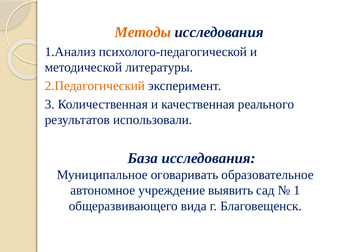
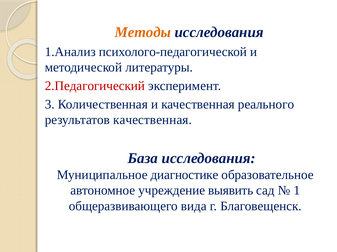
2.Педагогический colour: orange -> red
результатов использовали: использовали -> качественная
оговаривать: оговаривать -> диагностике
